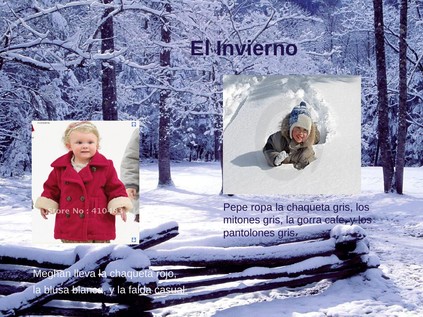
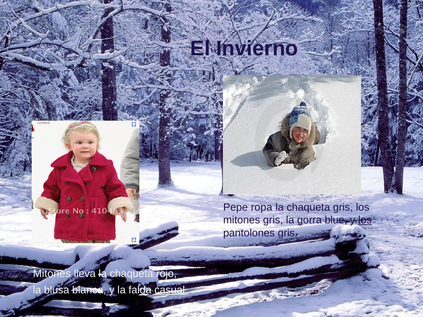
cafe: cafe -> blue
los at (365, 220) underline: none -> present
Meghan at (52, 274): Meghan -> Mitones
